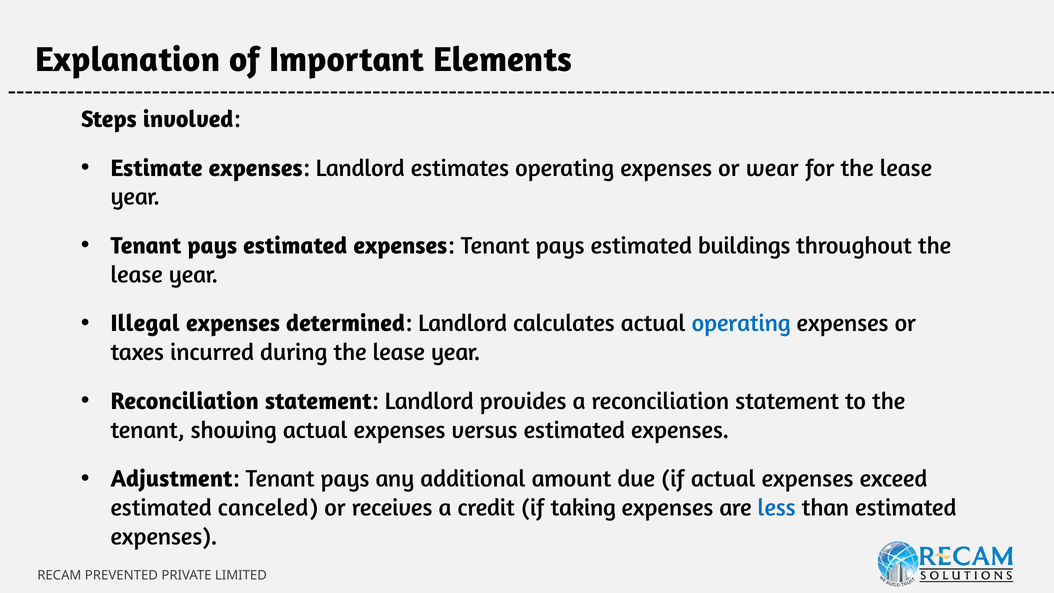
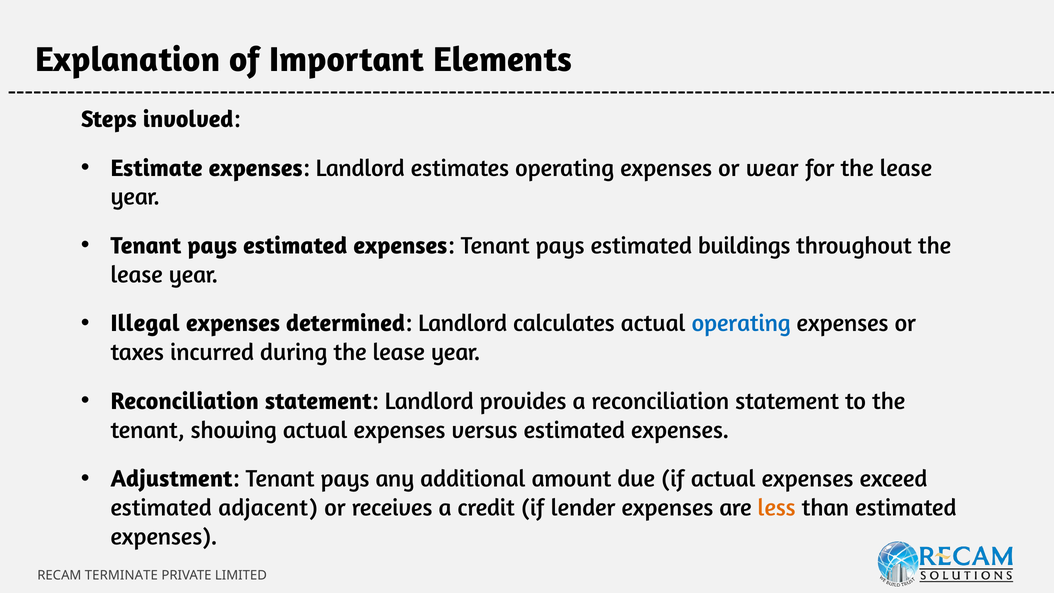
canceled: canceled -> adjacent
taking: taking -> lender
less colour: blue -> orange
PREVENTED: PREVENTED -> TERMINATE
